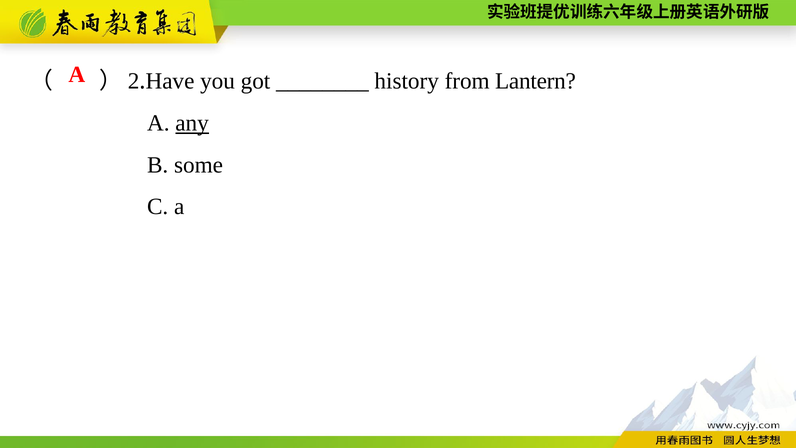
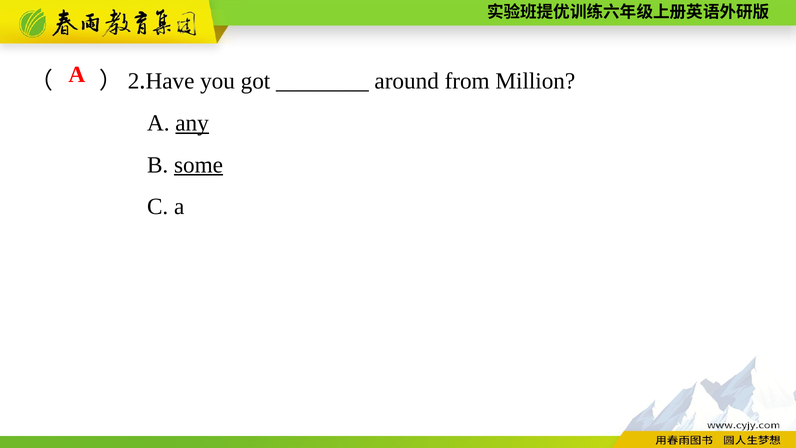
history: history -> around
Lantern: Lantern -> Million
some underline: none -> present
